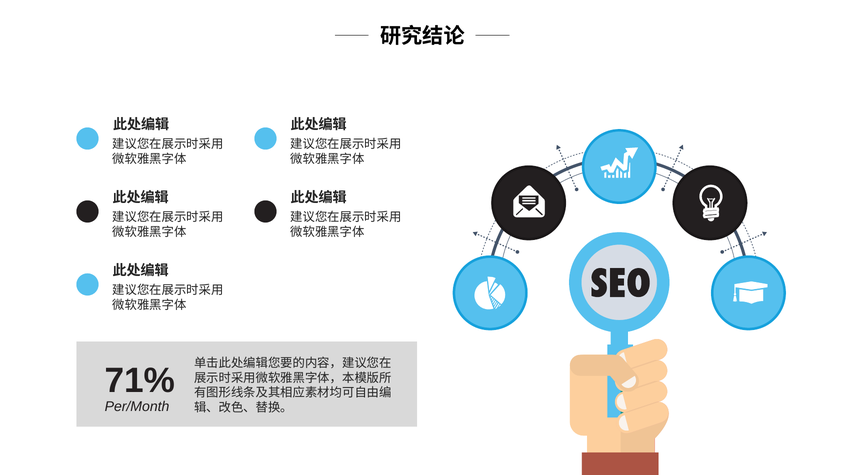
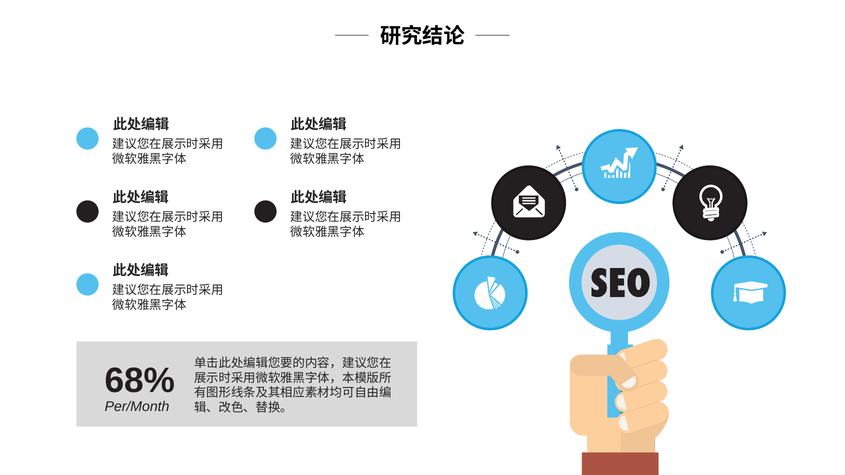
71%: 71% -> 68%
